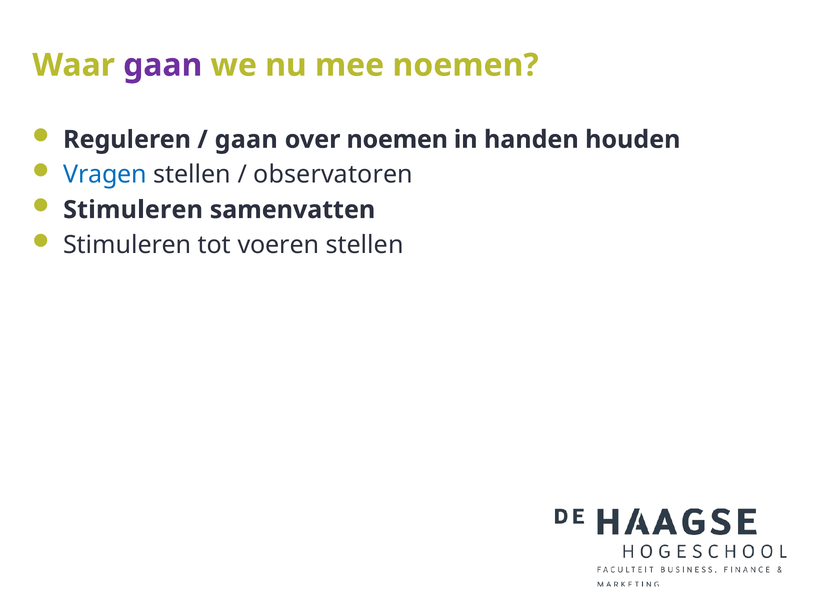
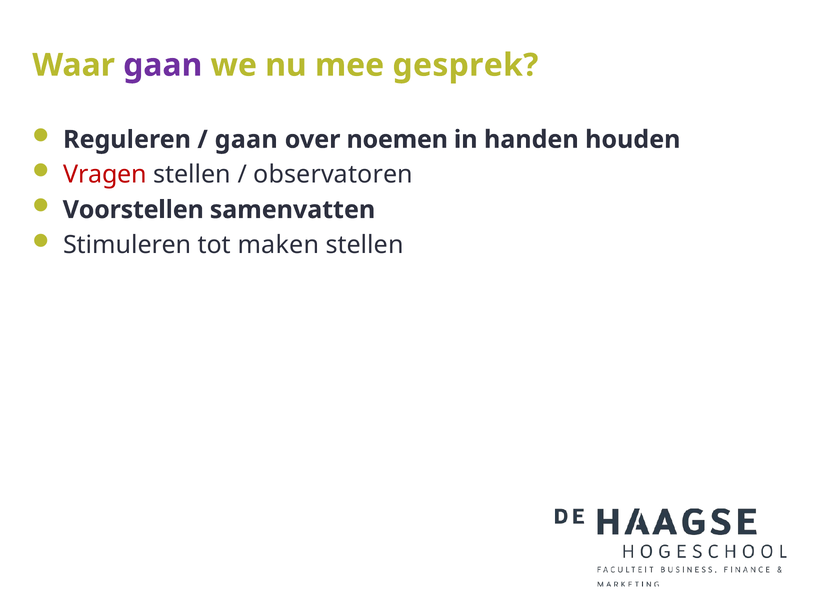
mee noemen: noemen -> gesprek
Vragen colour: blue -> red
Stimuleren at (133, 210): Stimuleren -> Voorstellen
voeren: voeren -> maken
